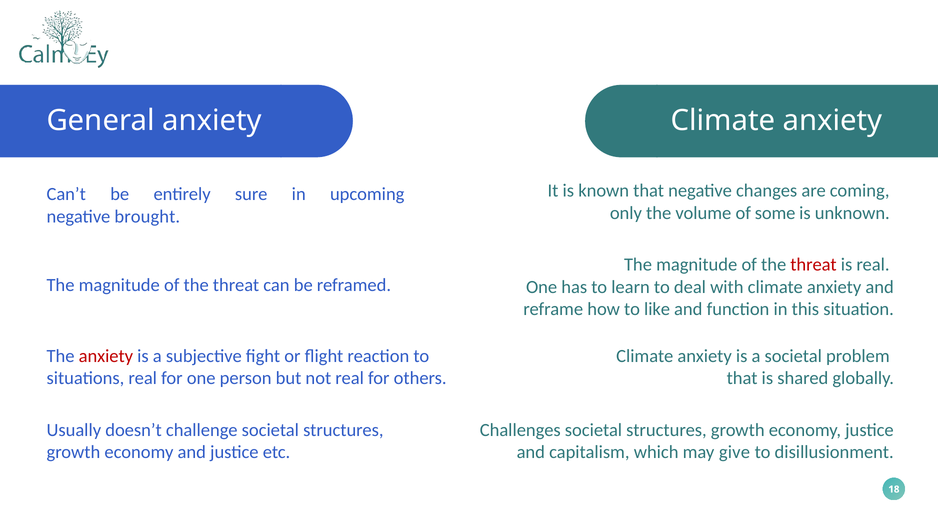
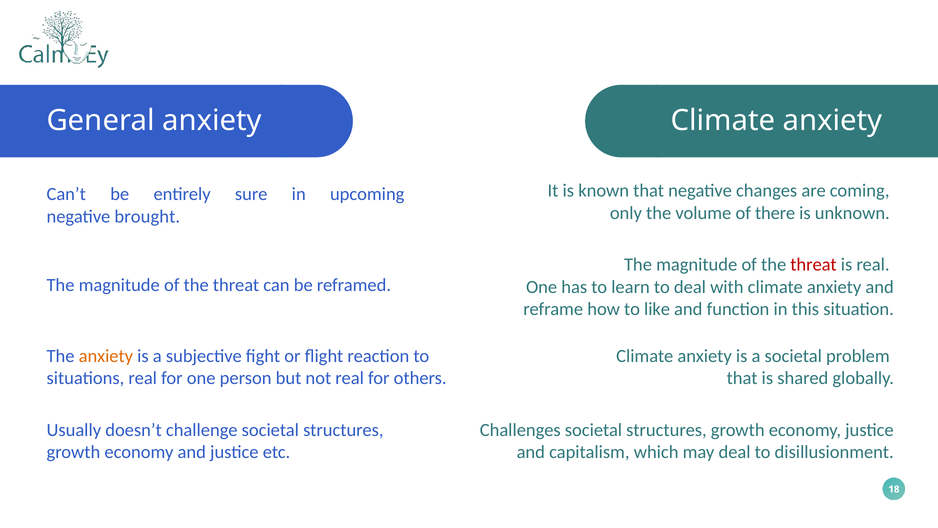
some: some -> there
anxiety at (106, 356) colour: red -> orange
may give: give -> deal
